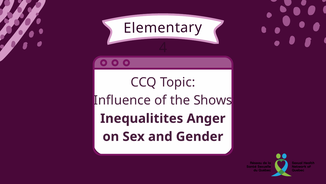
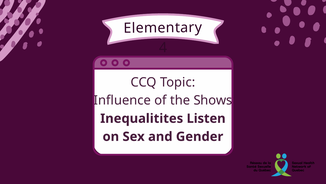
Anger: Anger -> Listen
